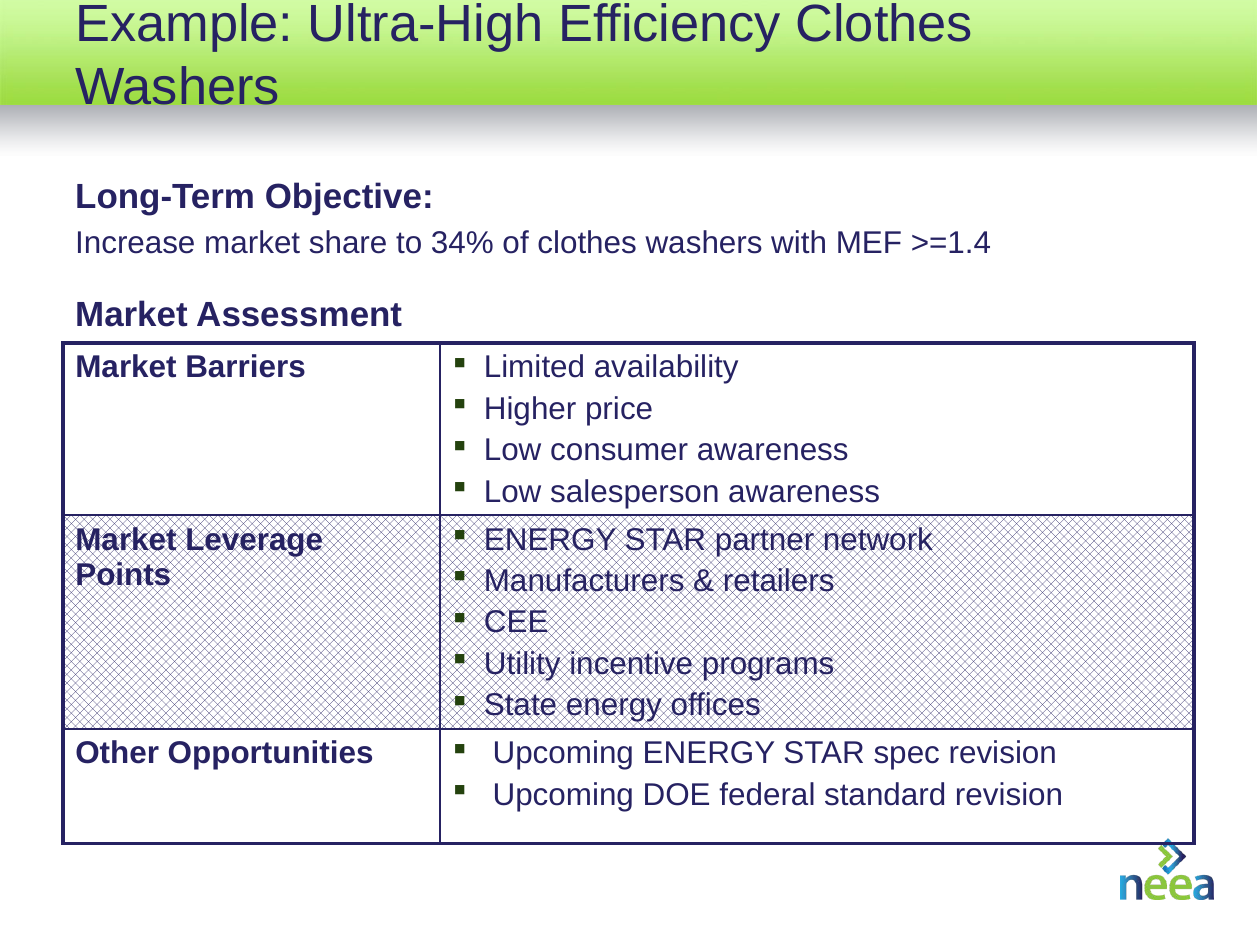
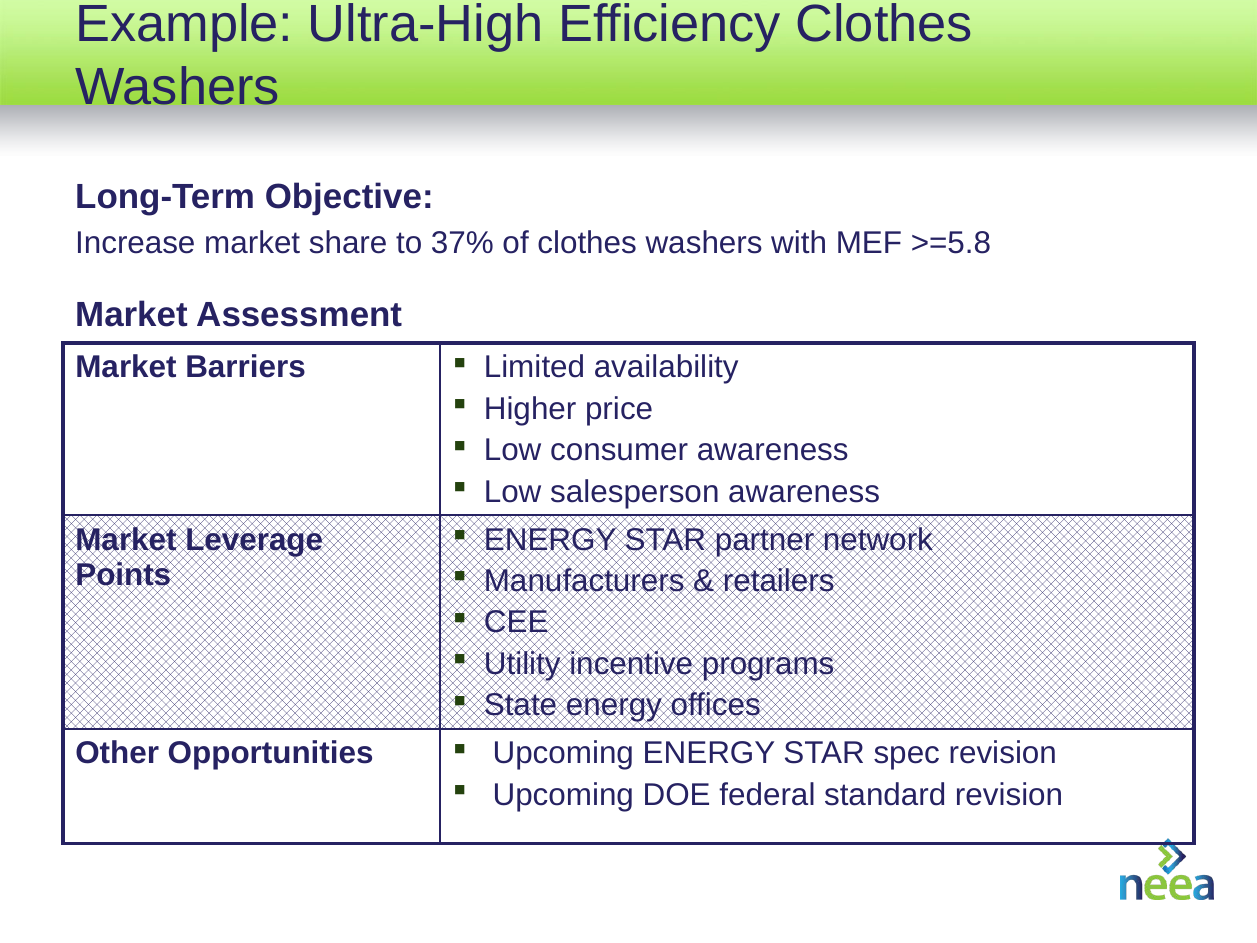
34%: 34% -> 37%
>=1.4: >=1.4 -> >=5.8
